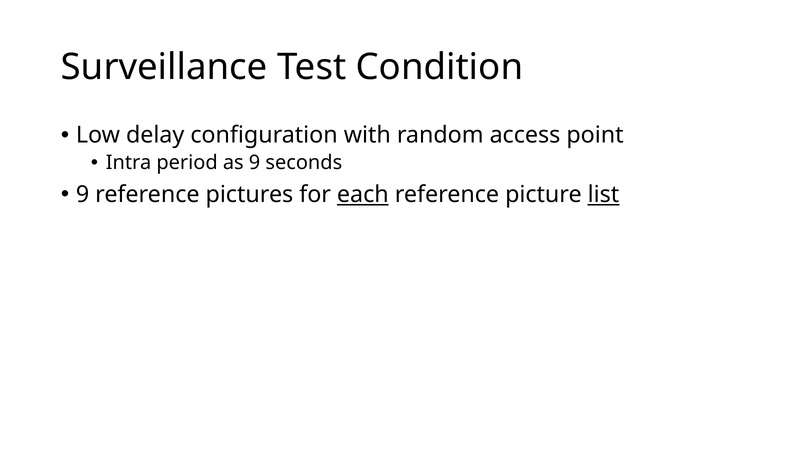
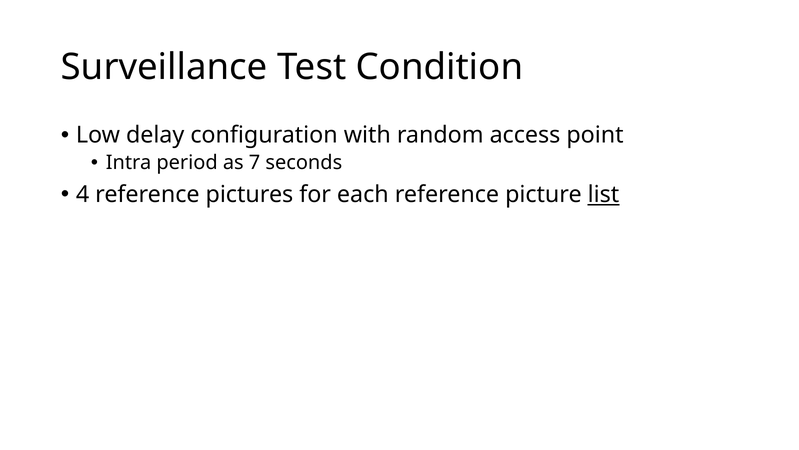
as 9: 9 -> 7
9 at (83, 194): 9 -> 4
each underline: present -> none
